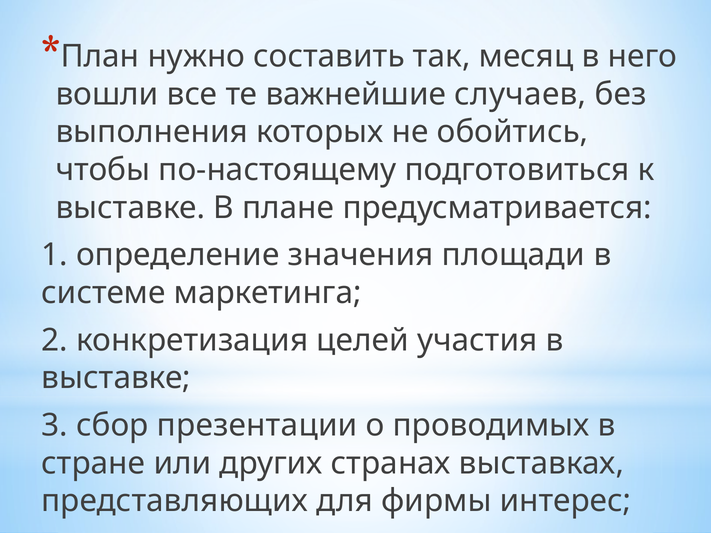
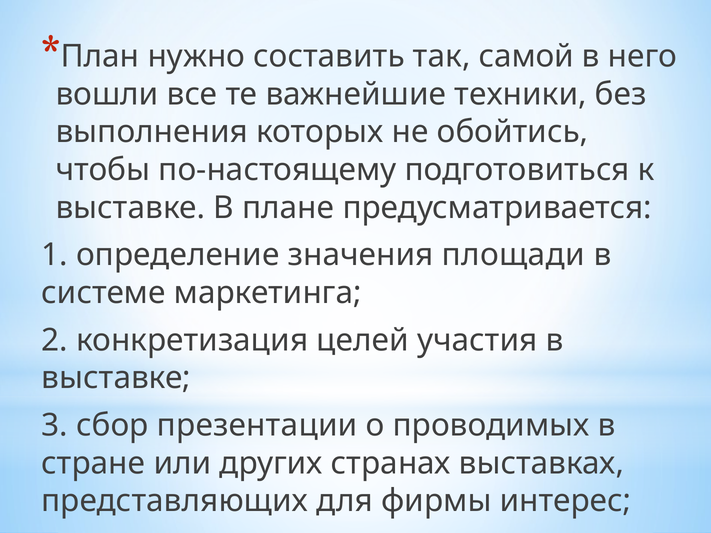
месяц: месяц -> самой
случаев: случаев -> техники
